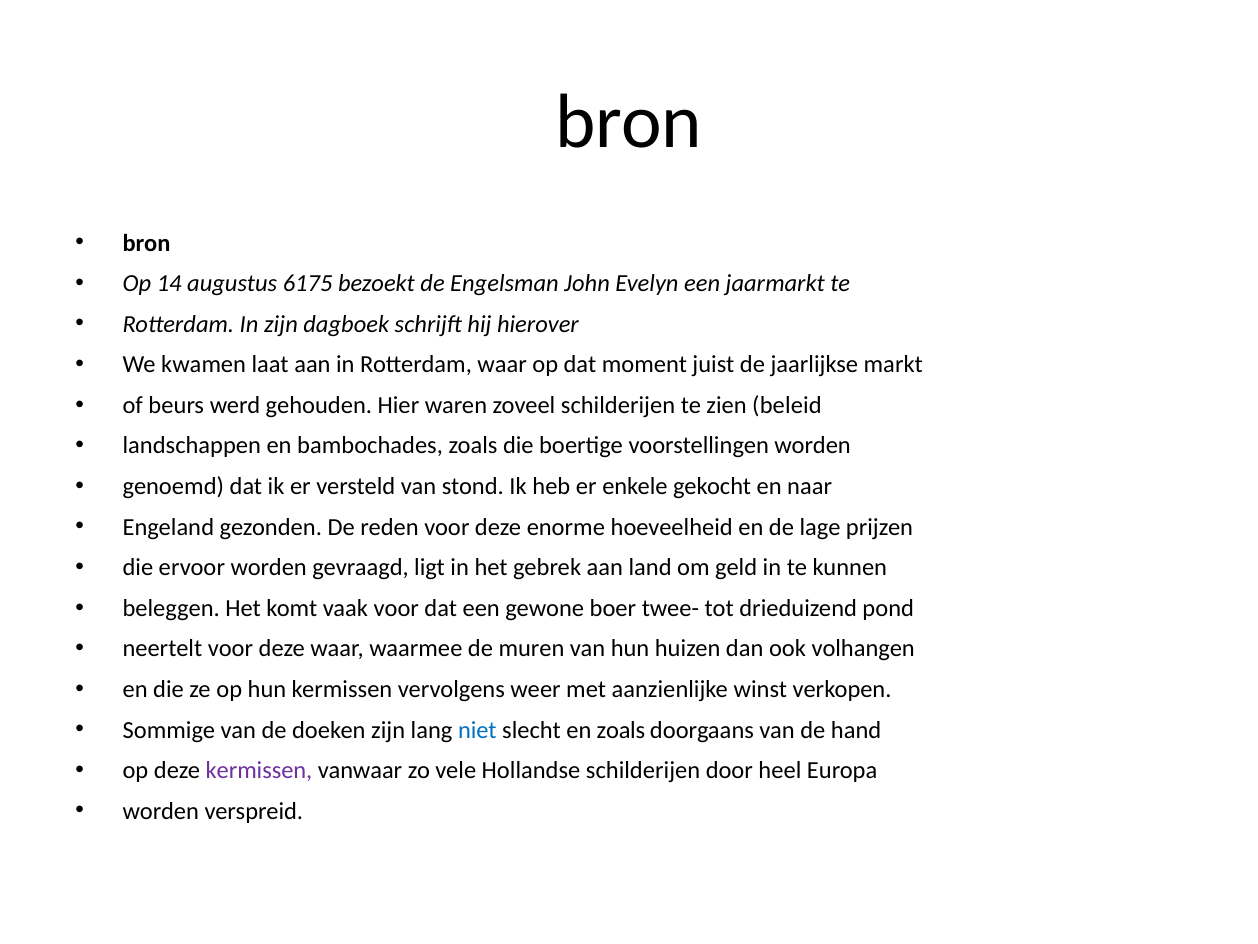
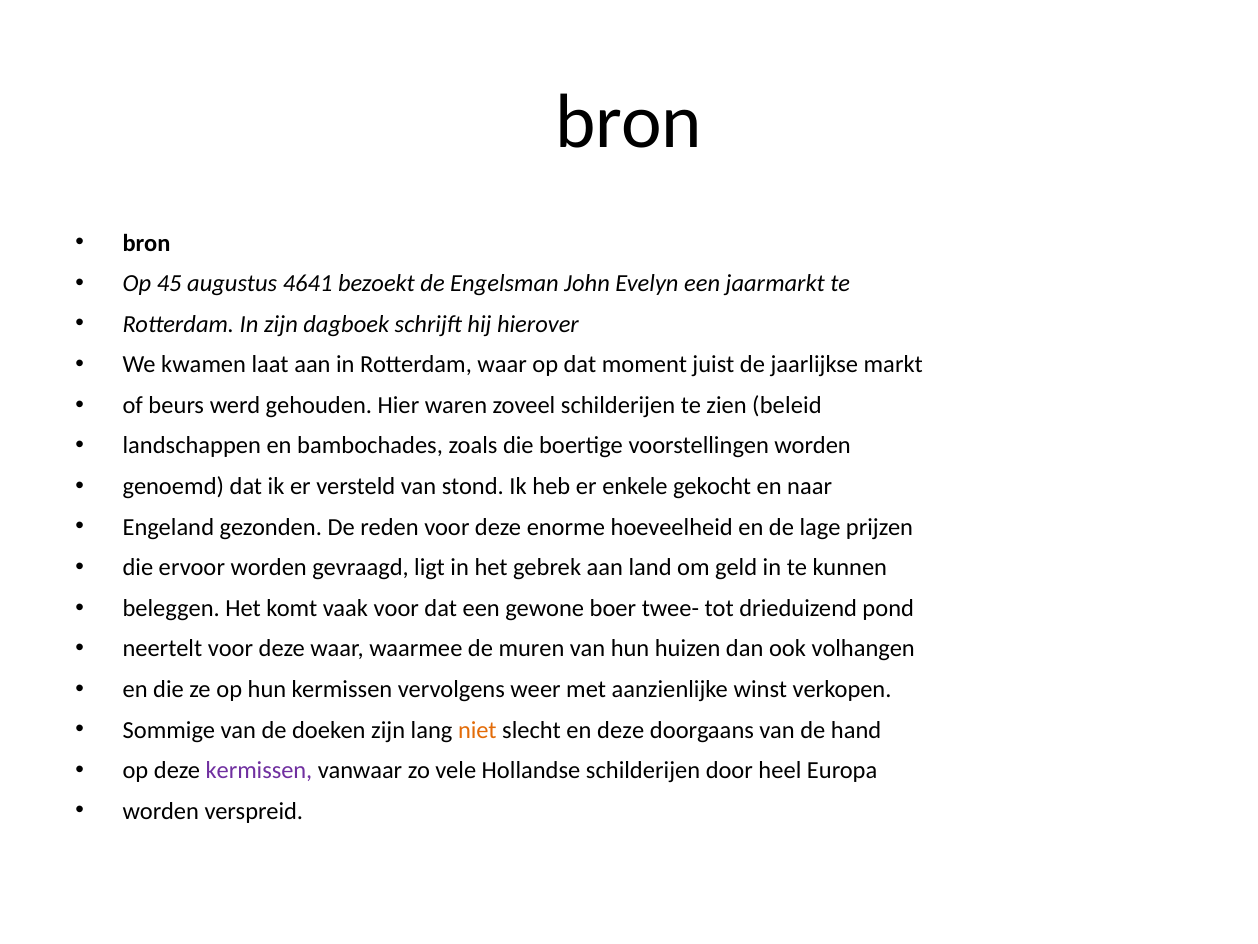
14: 14 -> 45
6175: 6175 -> 4641
niet colour: blue -> orange
en zoals: zoals -> deze
